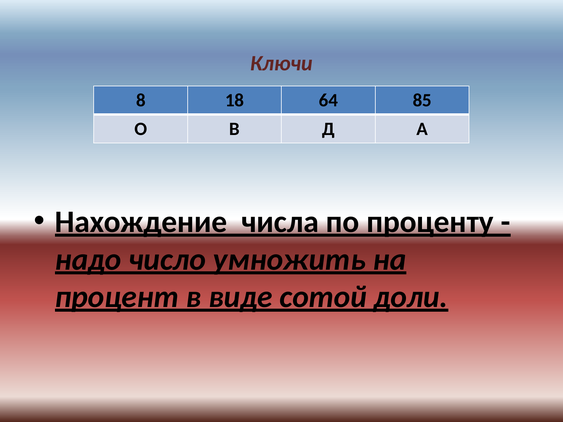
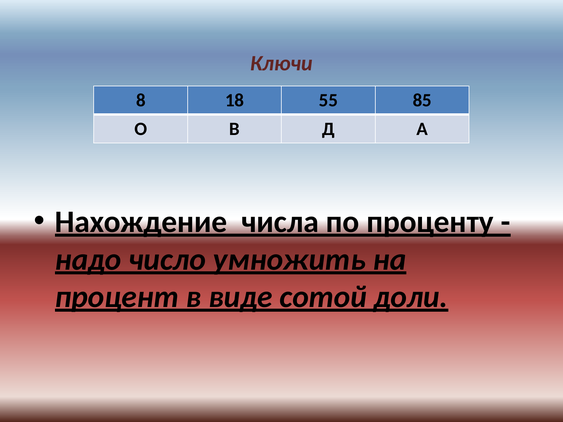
64: 64 -> 55
